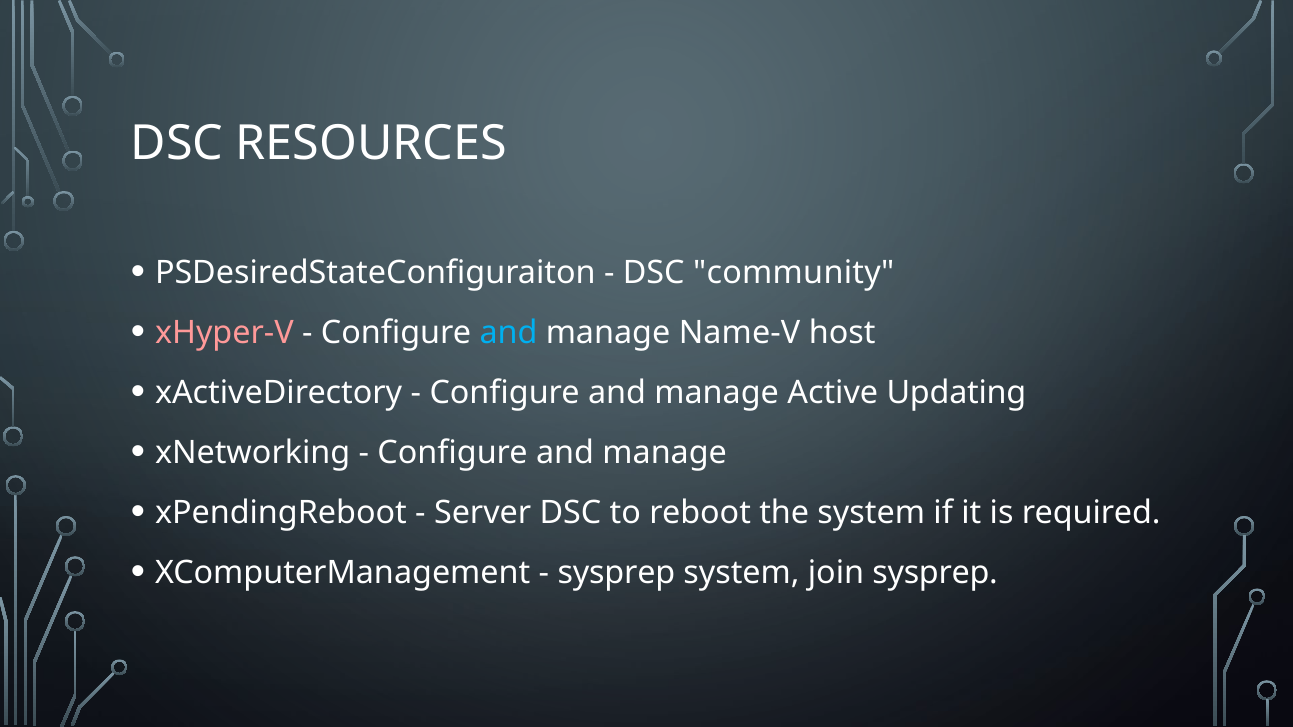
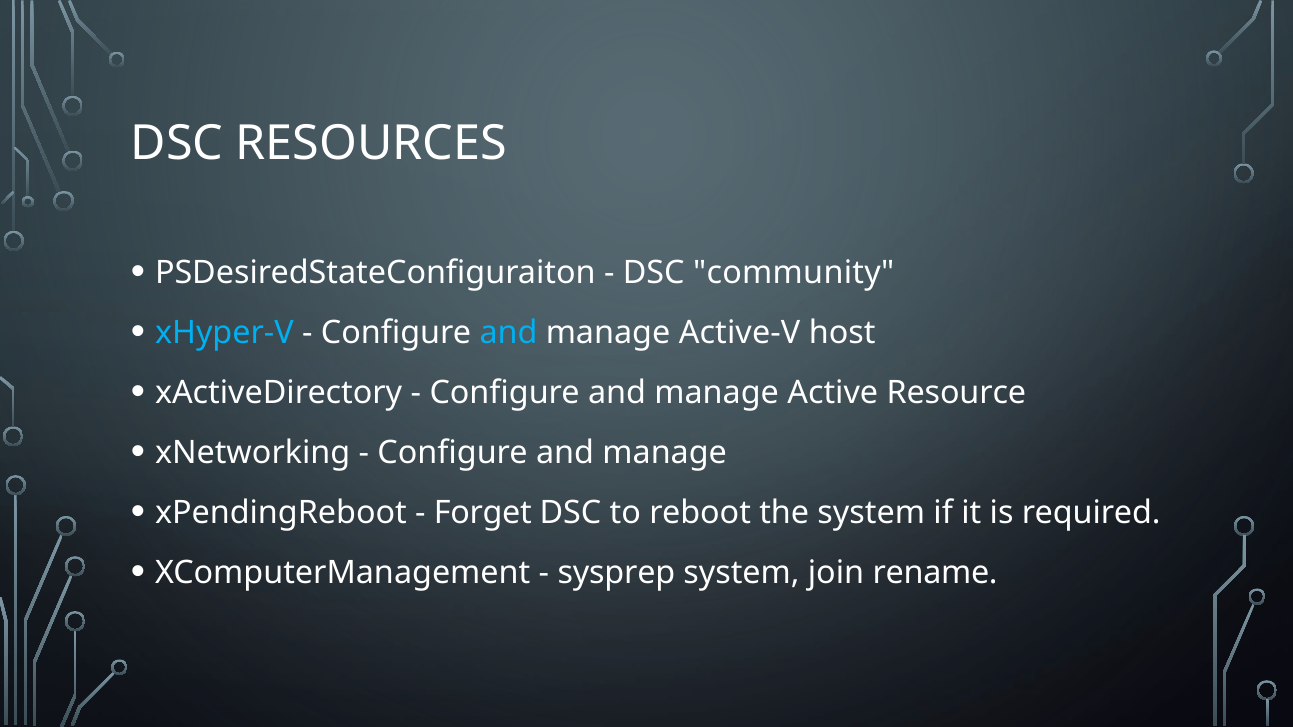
xHyper-V colour: pink -> light blue
Name-V: Name-V -> Active-V
Updating: Updating -> Resource
Server: Server -> Forget
join sysprep: sysprep -> rename
